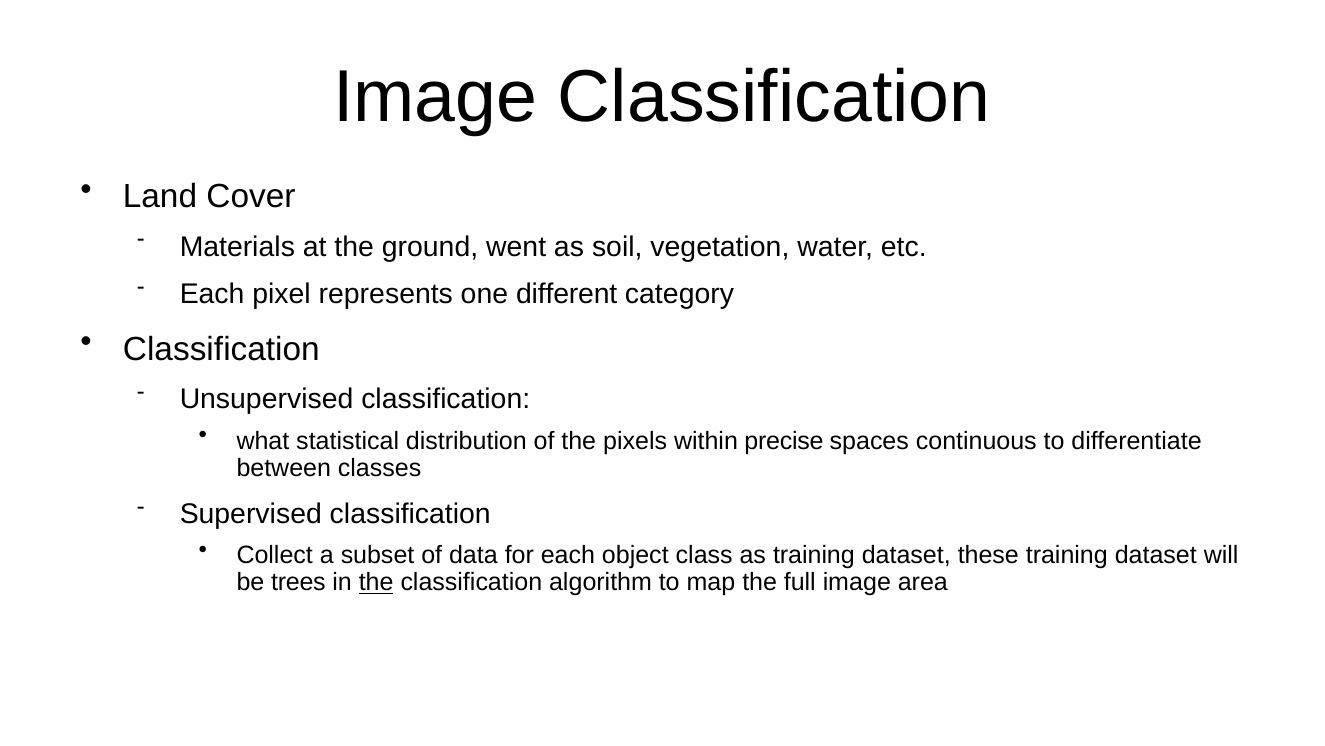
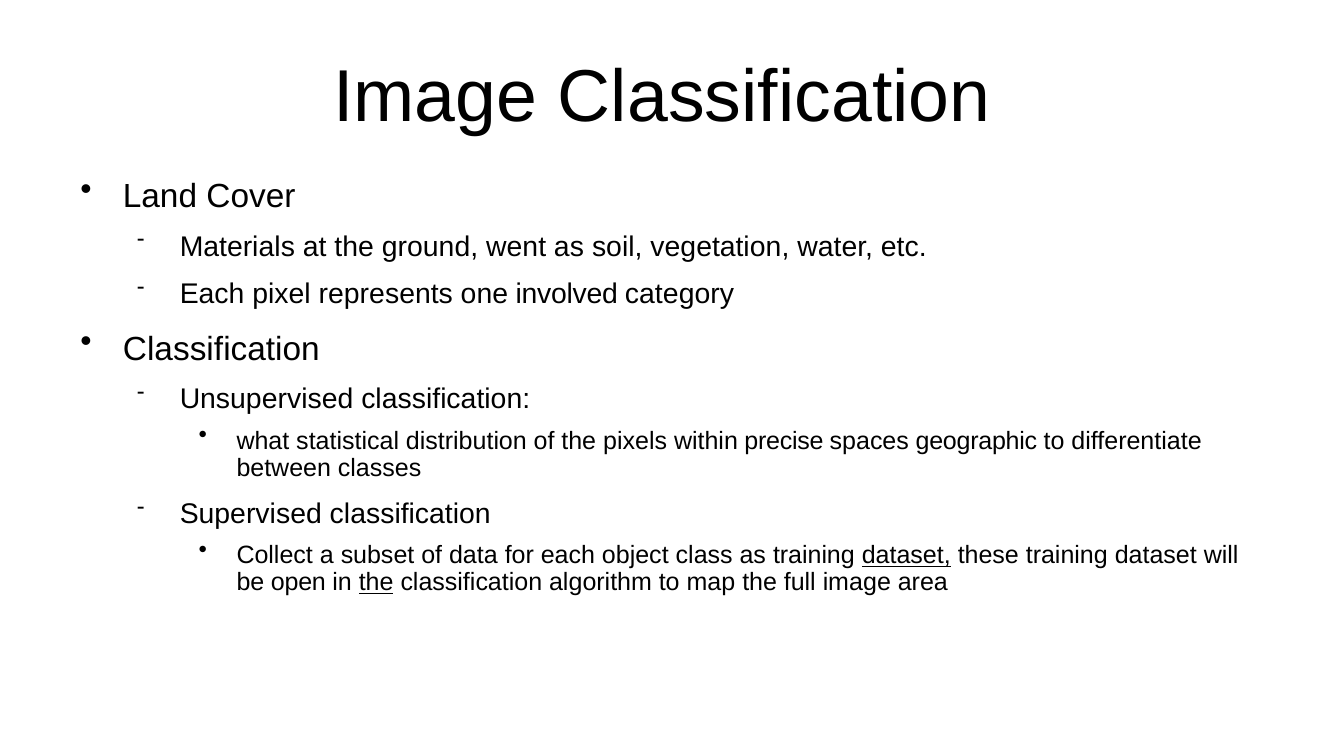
different: different -> involved
continuous: continuous -> geographic
dataset at (906, 555) underline: none -> present
trees: trees -> open
